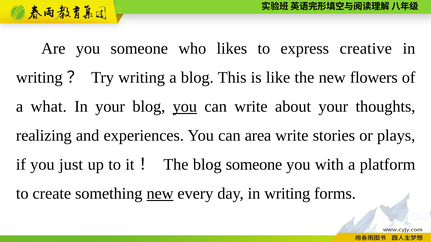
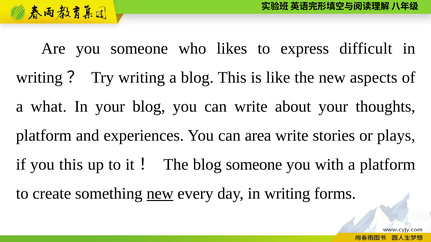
creative: creative -> difficult
flowers: flowers -> aspects
you at (185, 107) underline: present -> none
realizing at (44, 136): realizing -> platform
you just: just -> this
